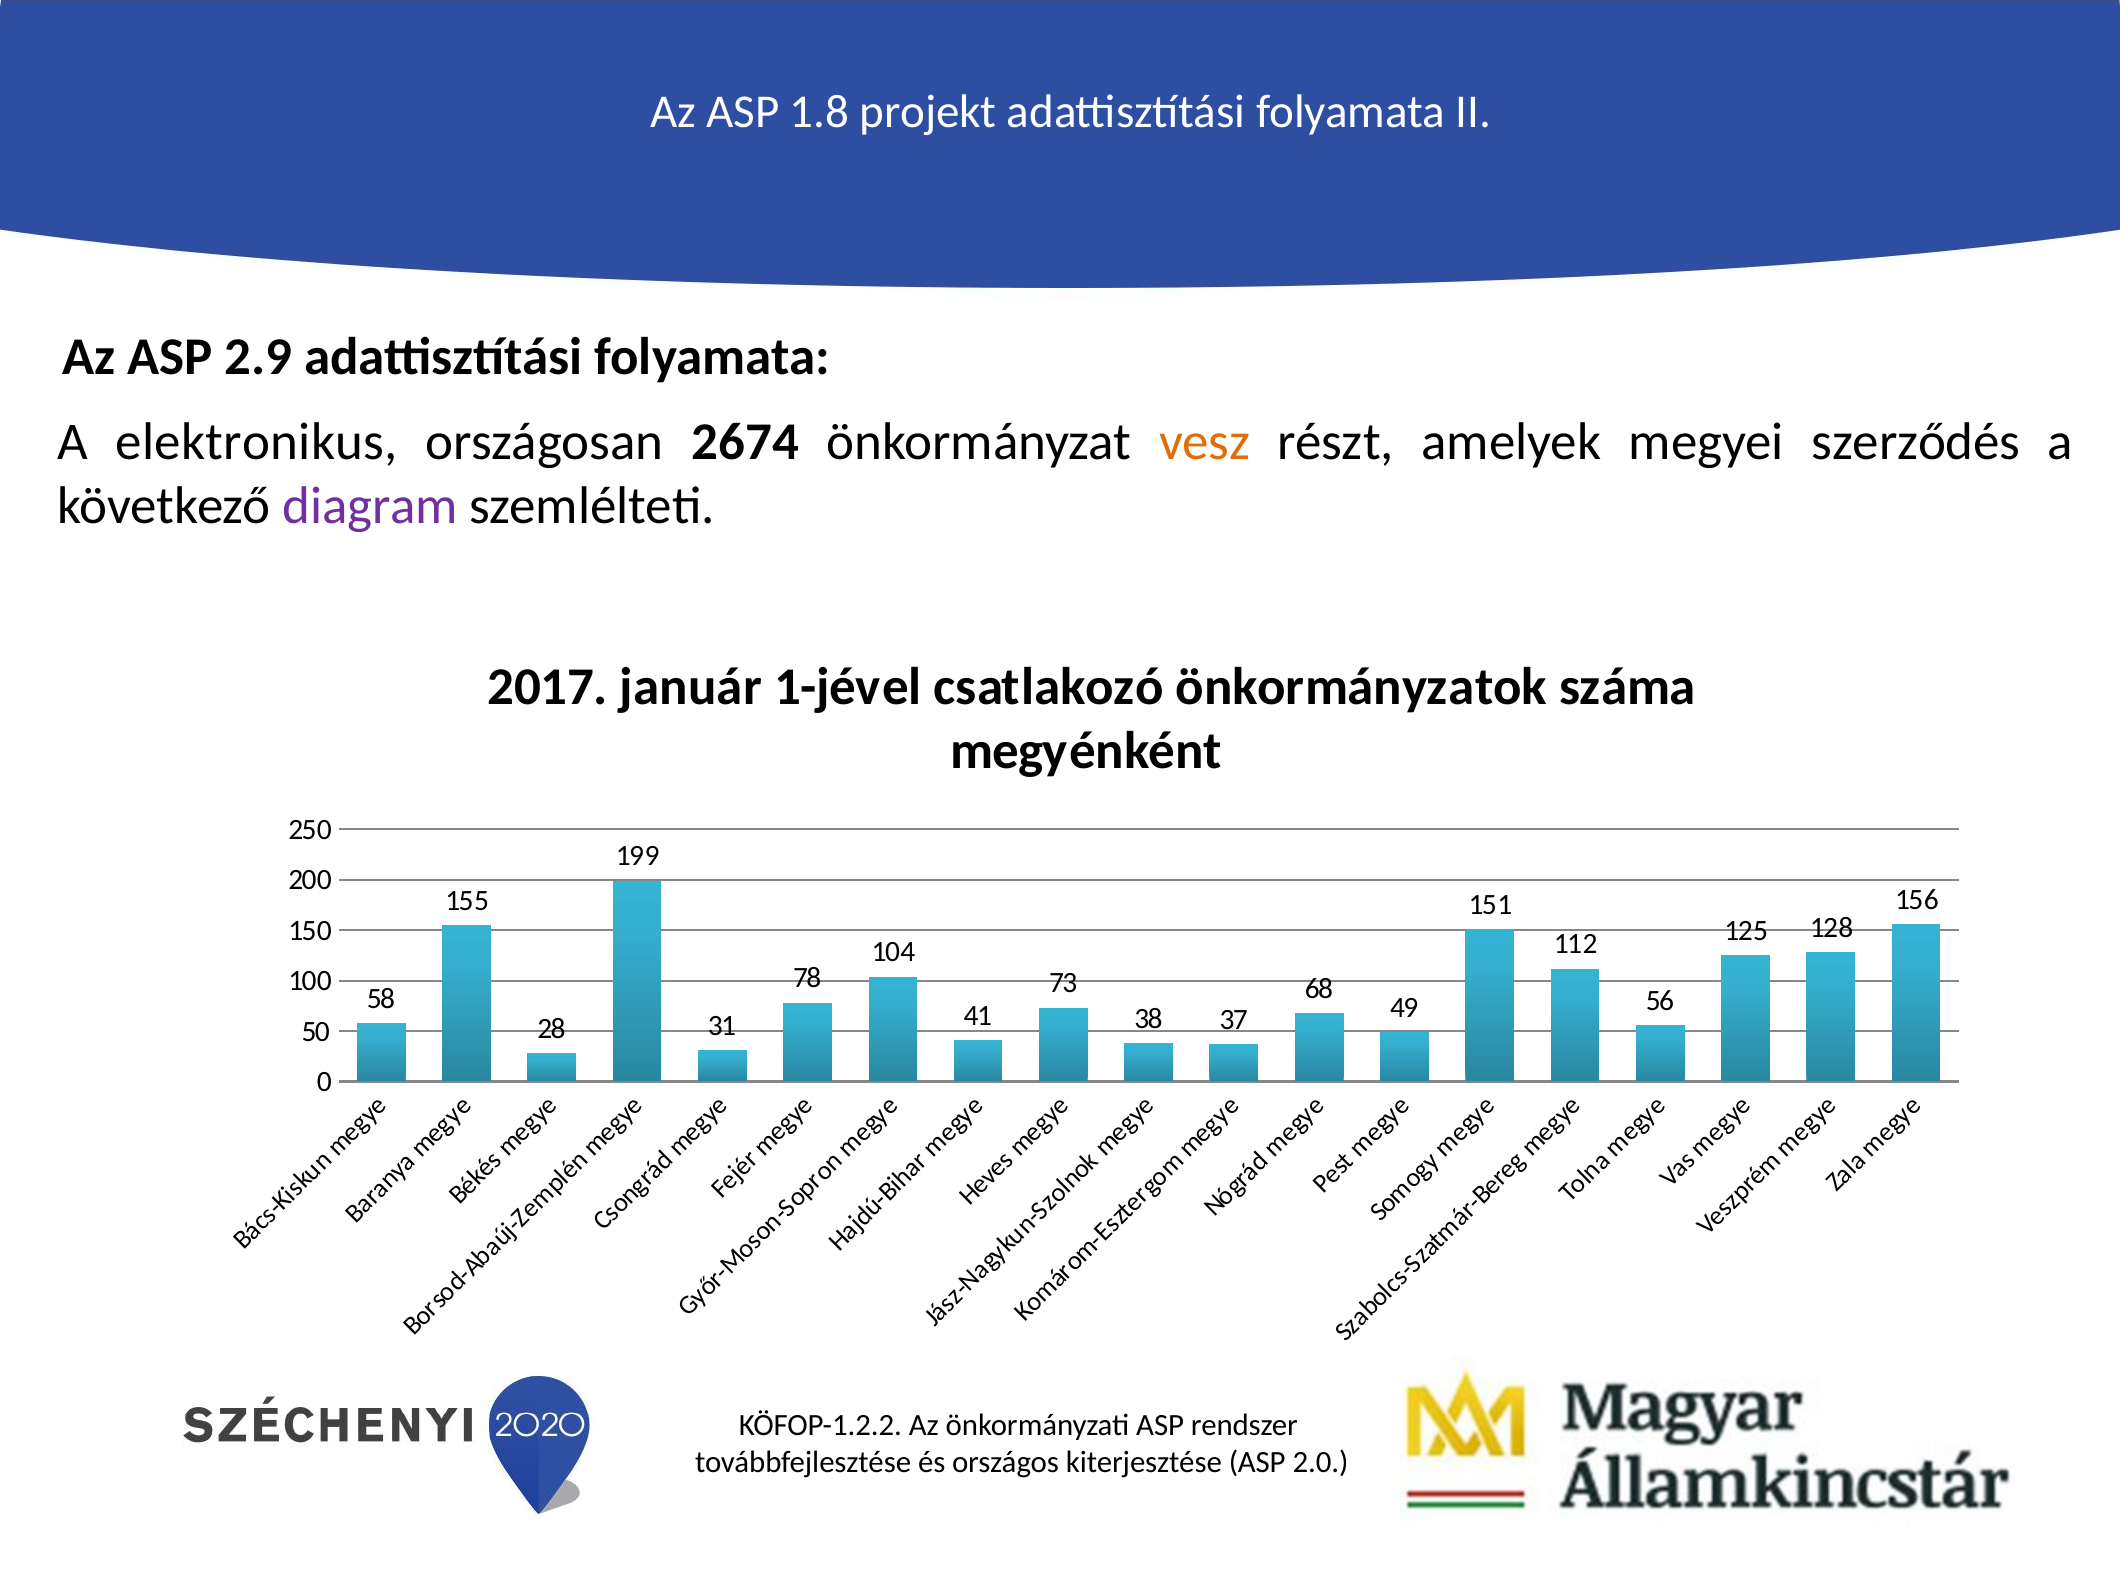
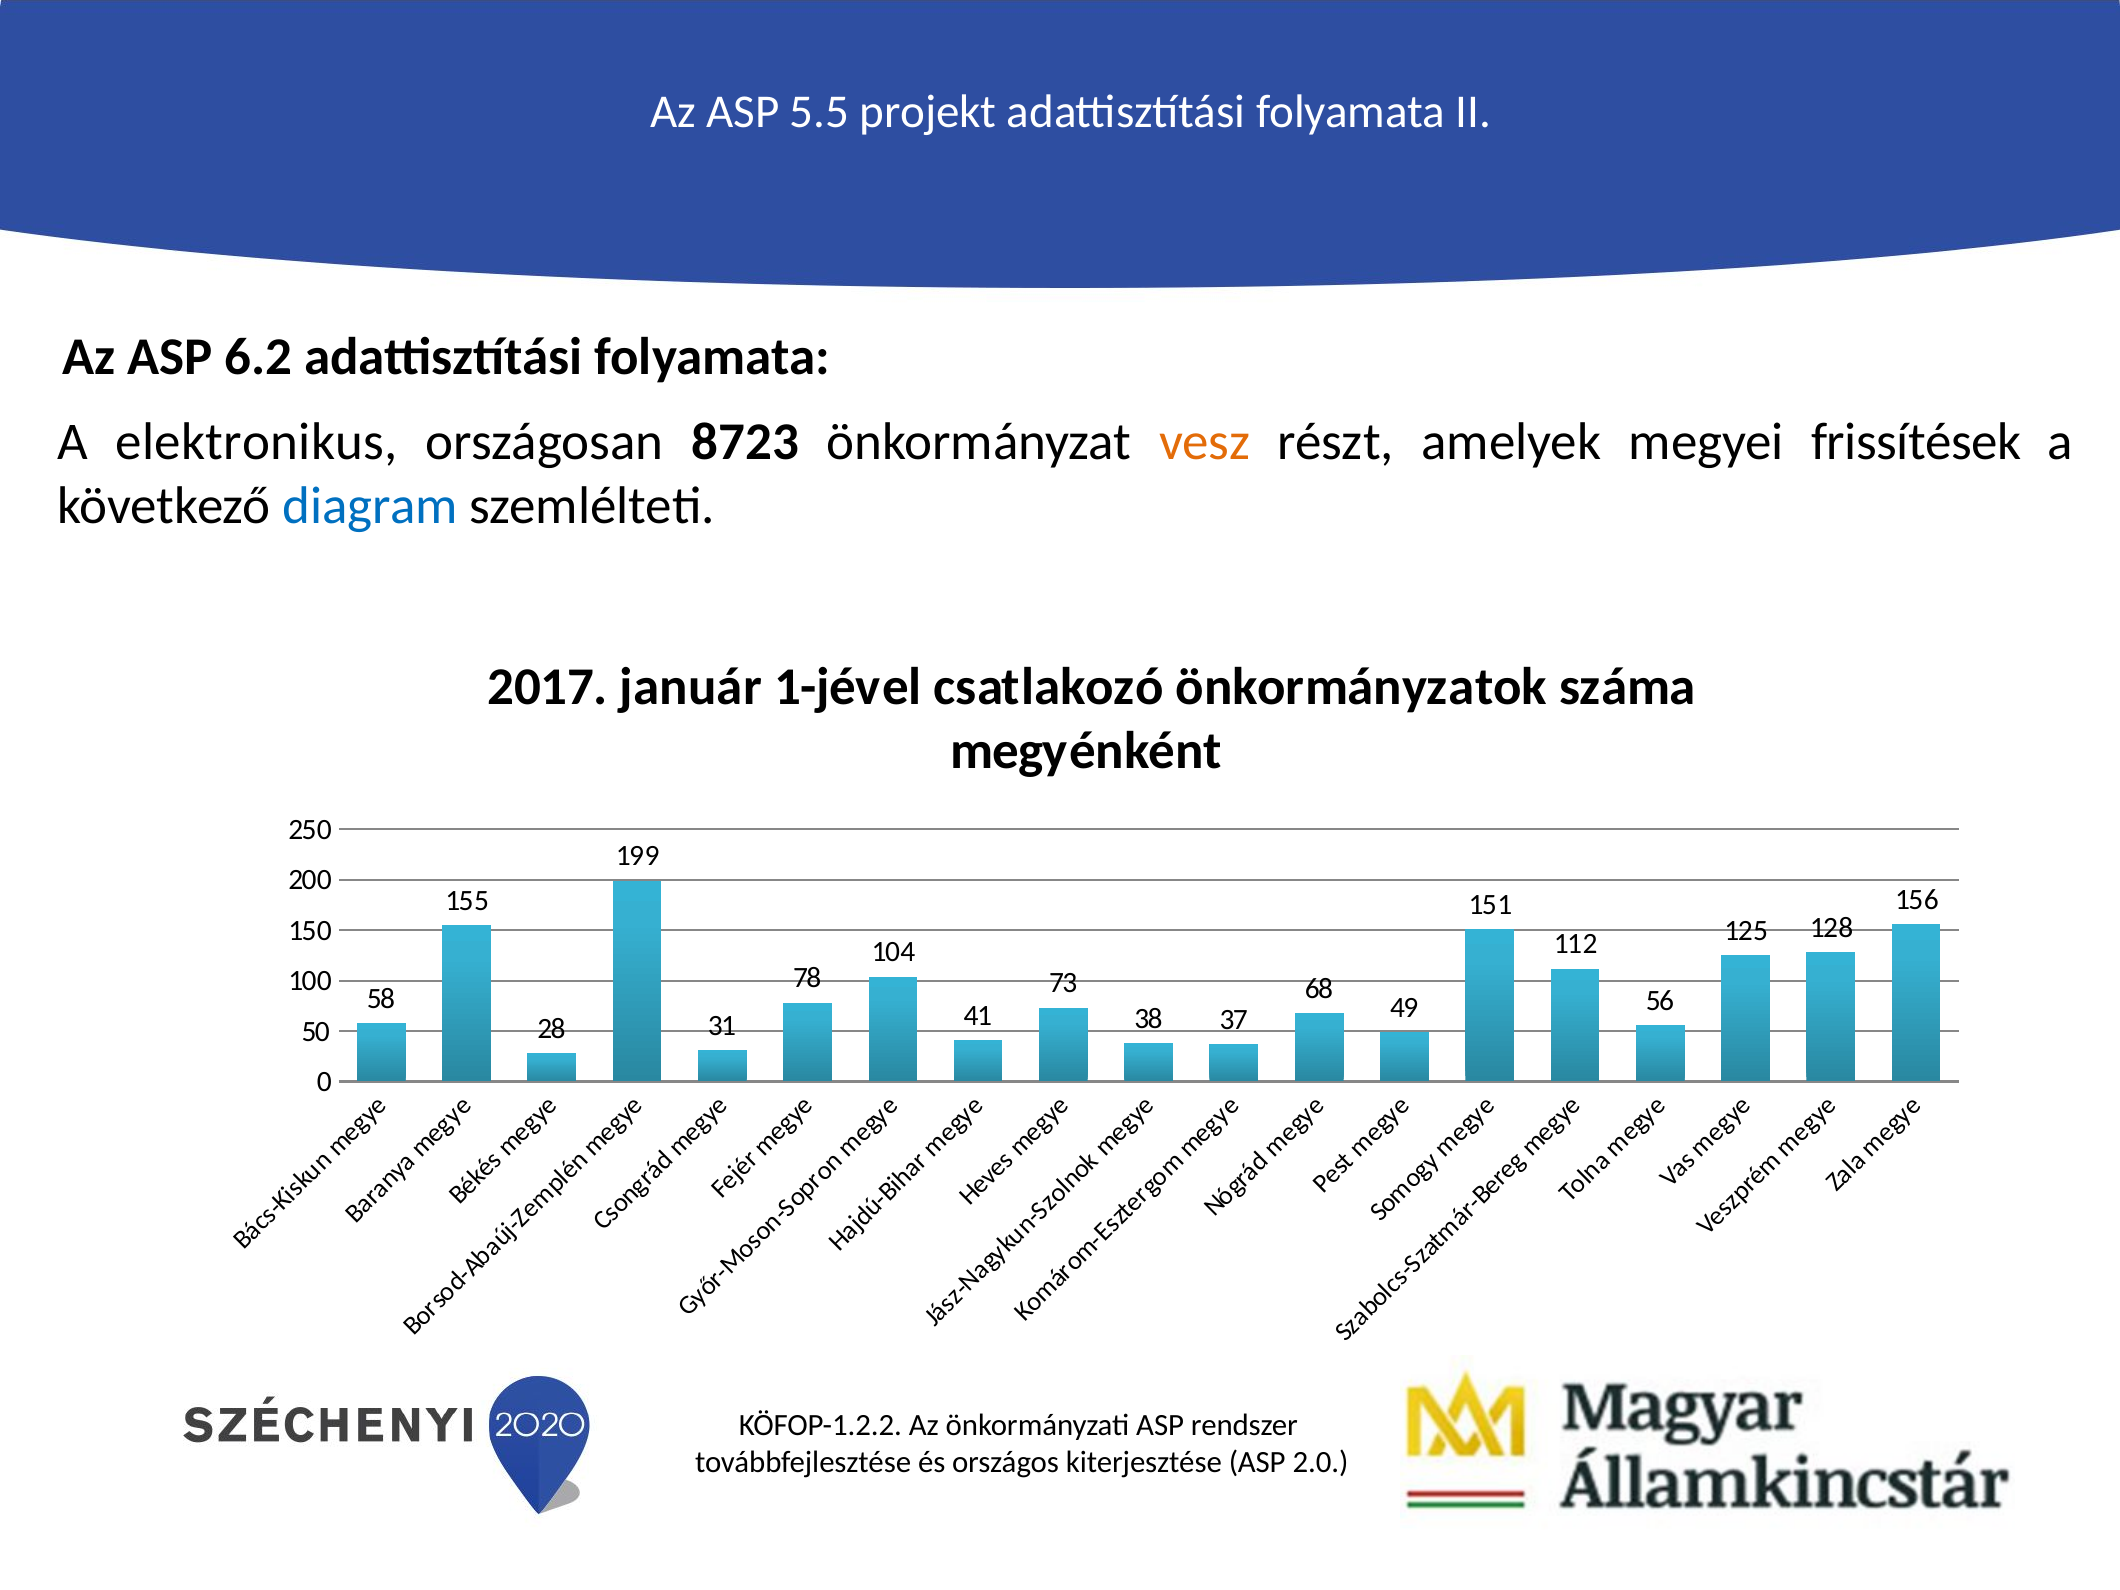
1.8: 1.8 -> 5.5
2.9: 2.9 -> 6.2
2674: 2674 -> 8723
szerződés: szerződés -> frissítések
diagram colour: purple -> blue
